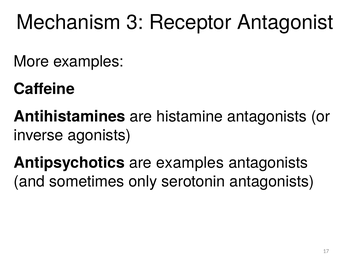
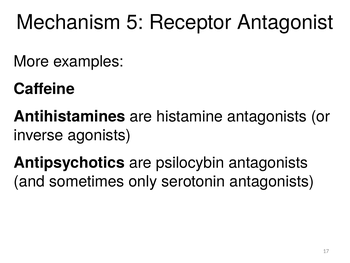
3: 3 -> 5
are examples: examples -> psilocybin
